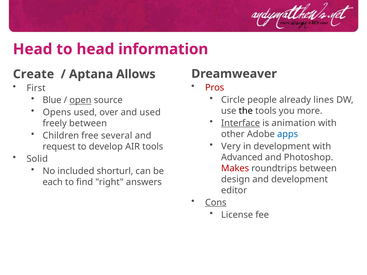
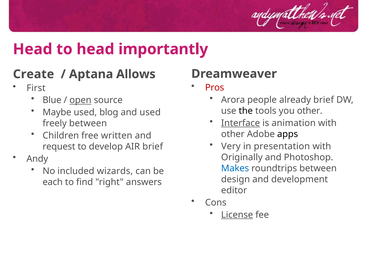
information: information -> importantly
Circle: Circle -> Arora
already lines: lines -> brief
Opens: Opens -> Maybe
over: over -> blog
you more: more -> other
several: several -> written
apps colour: blue -> black
in development: development -> presentation
AIR tools: tools -> brief
Solid: Solid -> Andy
Advanced: Advanced -> Originally
Makes colour: red -> blue
shorturl: shorturl -> wizards
Cons underline: present -> none
License underline: none -> present
